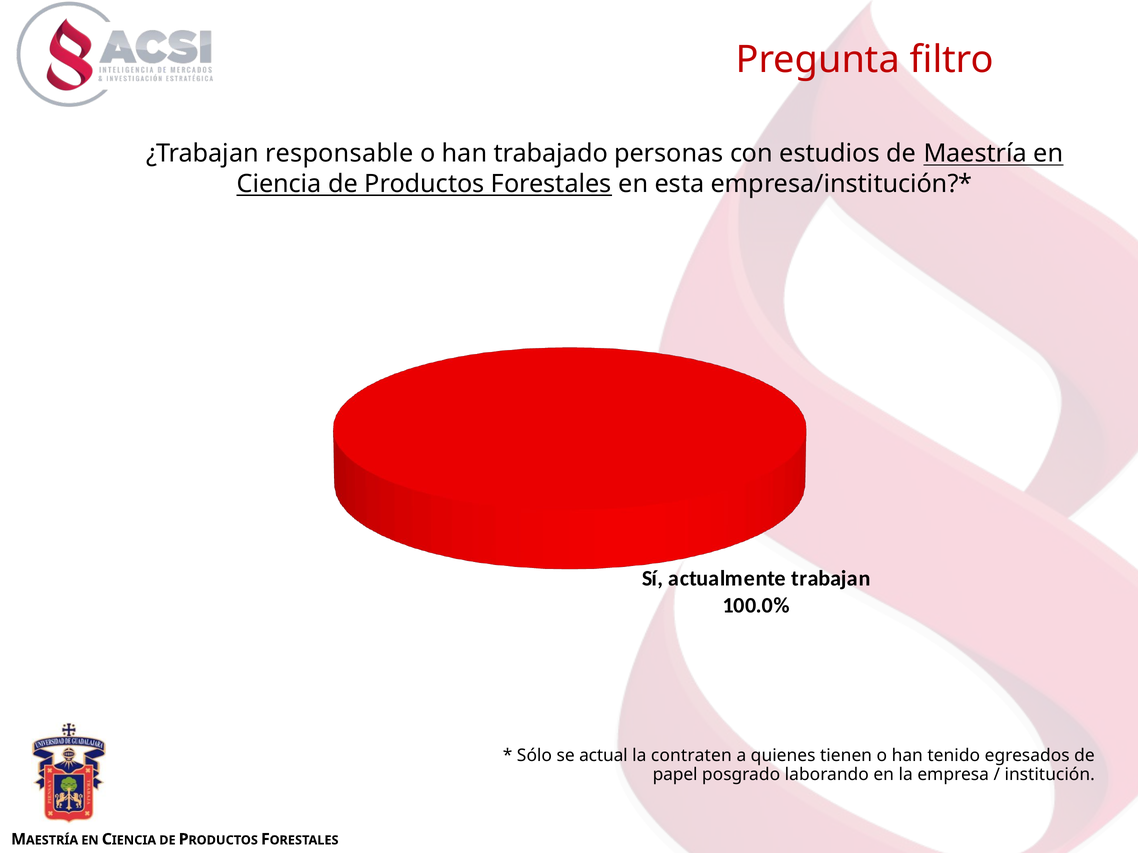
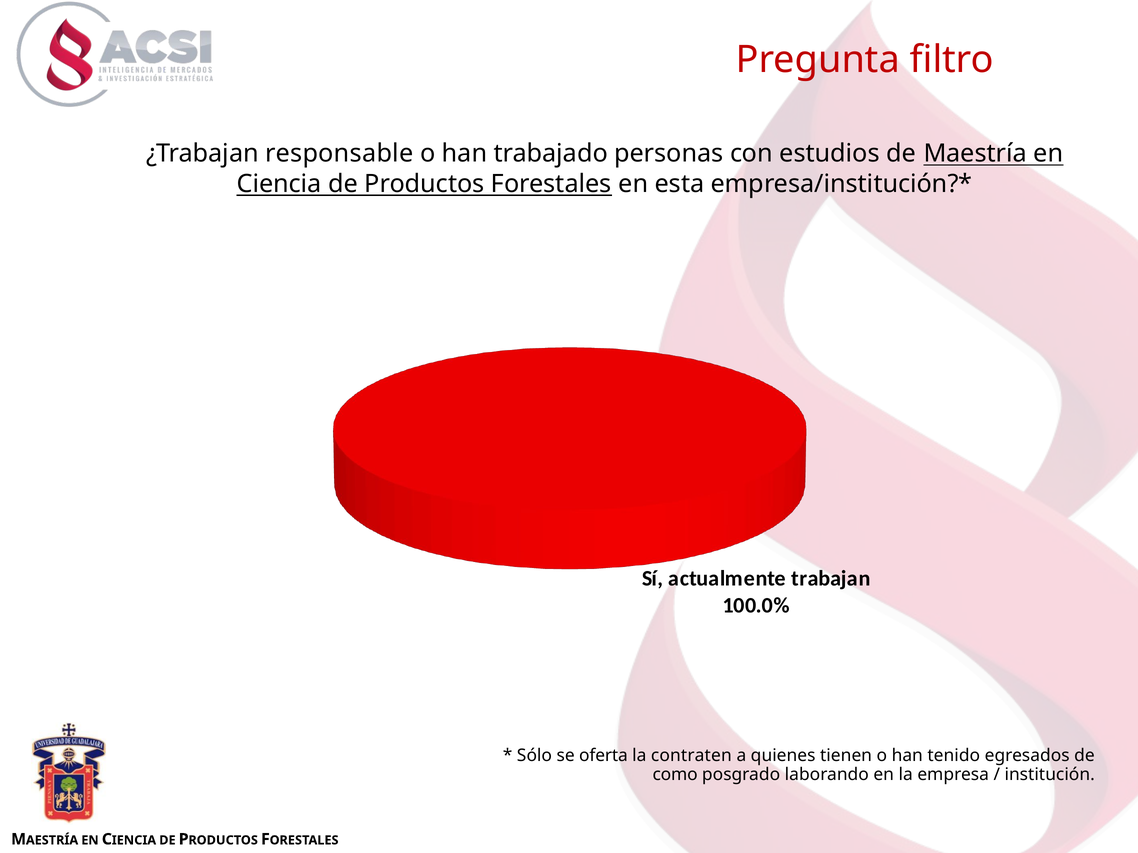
actual: actual -> oferta
papel: papel -> como
